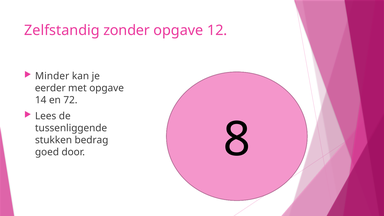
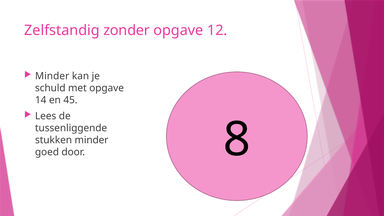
eerder: eerder -> schuld
72: 72 -> 45
stukken bedrag: bedrag -> minder
